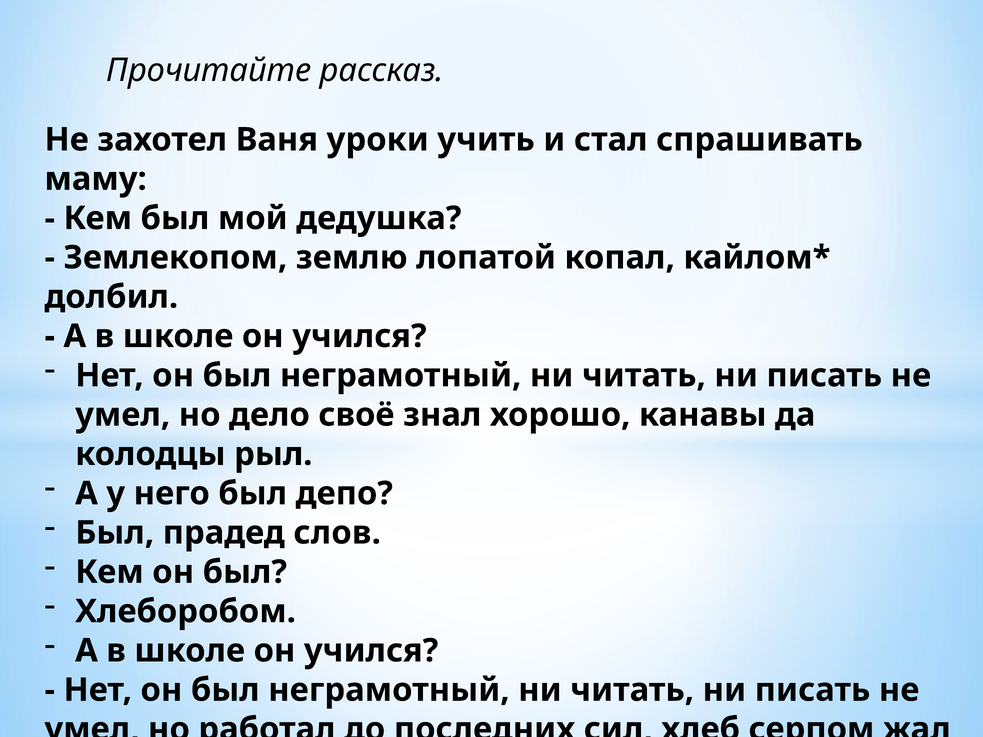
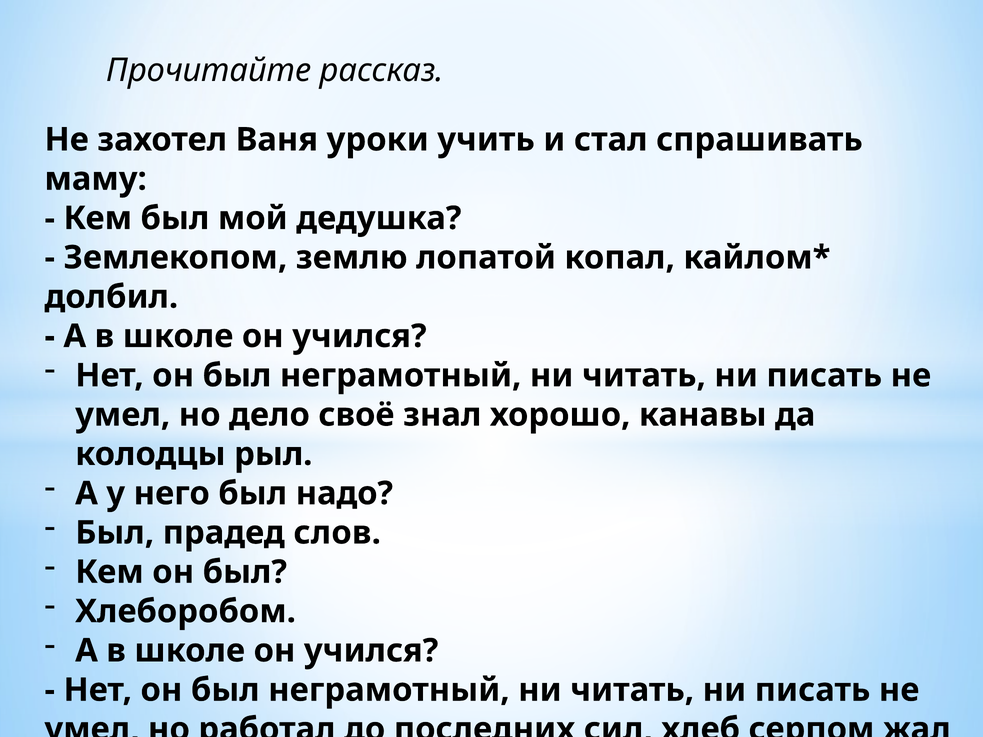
депо: депо -> надо
